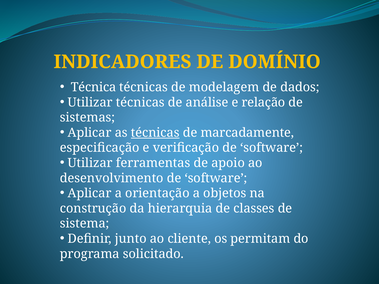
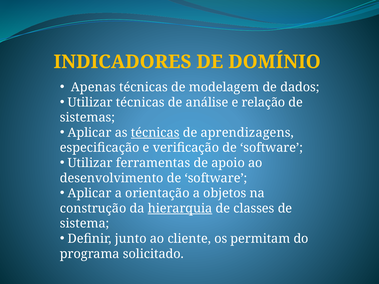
Técnica: Técnica -> Apenas
marcadamente: marcadamente -> aprendizagens
hierarquia underline: none -> present
